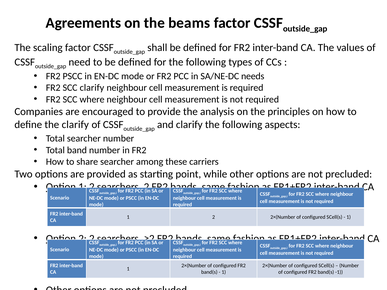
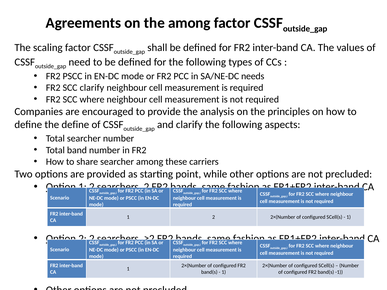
the beams: beams -> among
the clarify: clarify -> define
